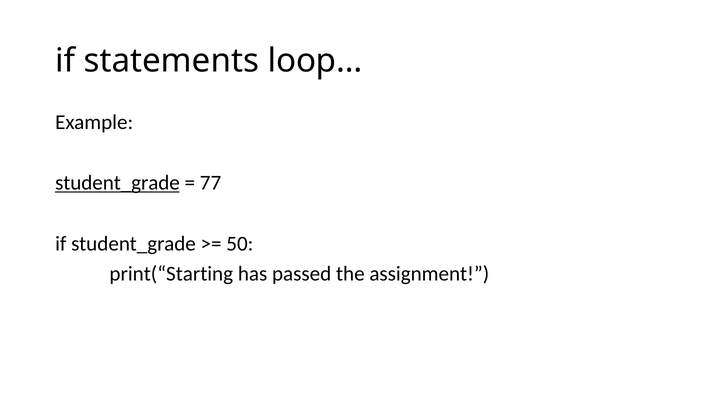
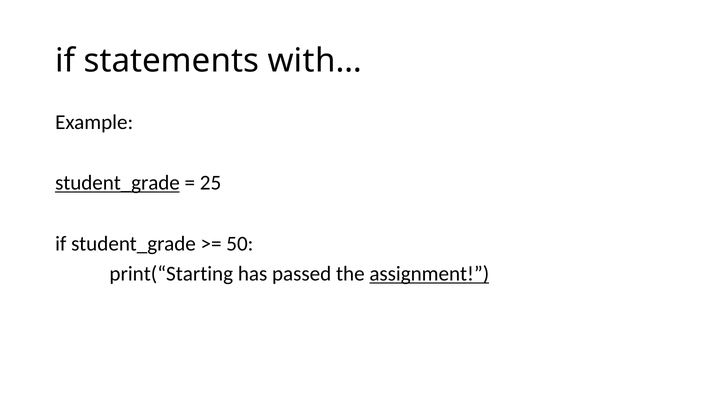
loop…: loop… -> with…
77: 77 -> 25
assignment underline: none -> present
